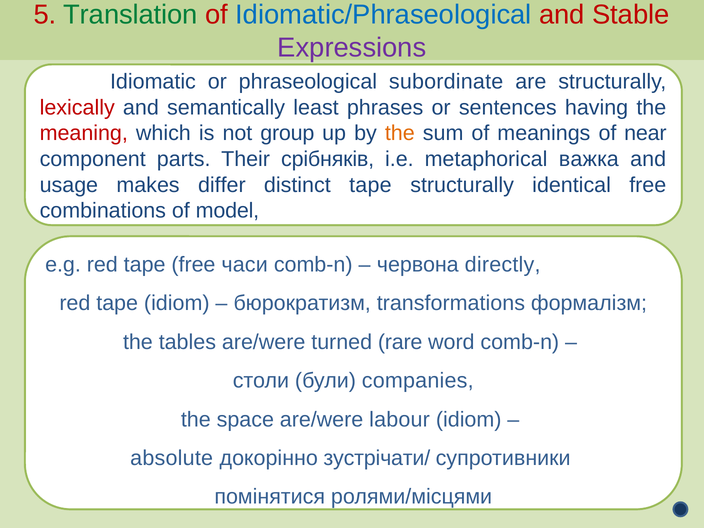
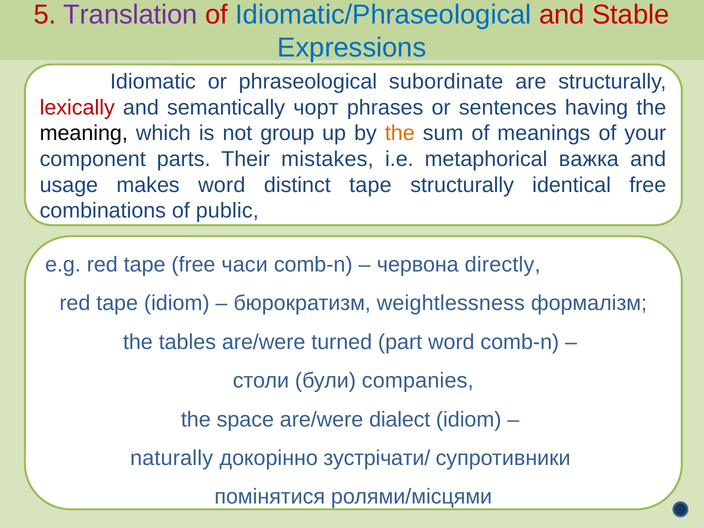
Translation colour: green -> purple
Expressions colour: purple -> blue
least: least -> чорт
meaning colour: red -> black
near: near -> your
срібняків: срібняків -> mistakes
makes differ: differ -> word
model: model -> public
transformations: transformations -> weightlessness
rare: rare -> part
labour: labour -> dialect
absolute: absolute -> naturally
